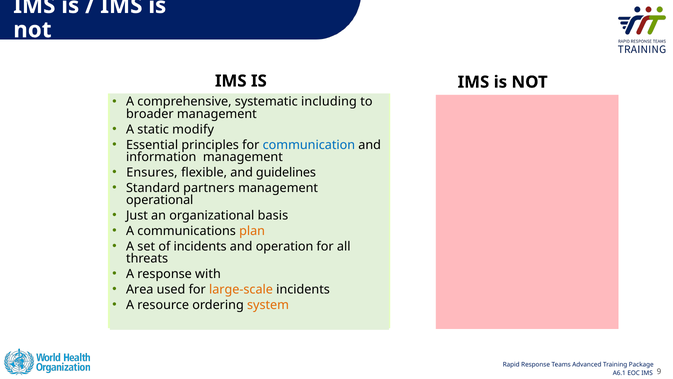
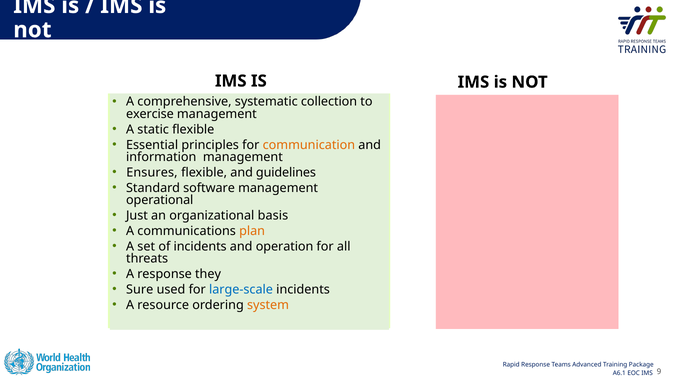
including: including -> collection
broader: broader -> exercise
static modify: modify -> flexible
communication colour: blue -> orange
partners: partners -> software
with: with -> they
Area: Area -> Sure
large-scale colour: orange -> blue
